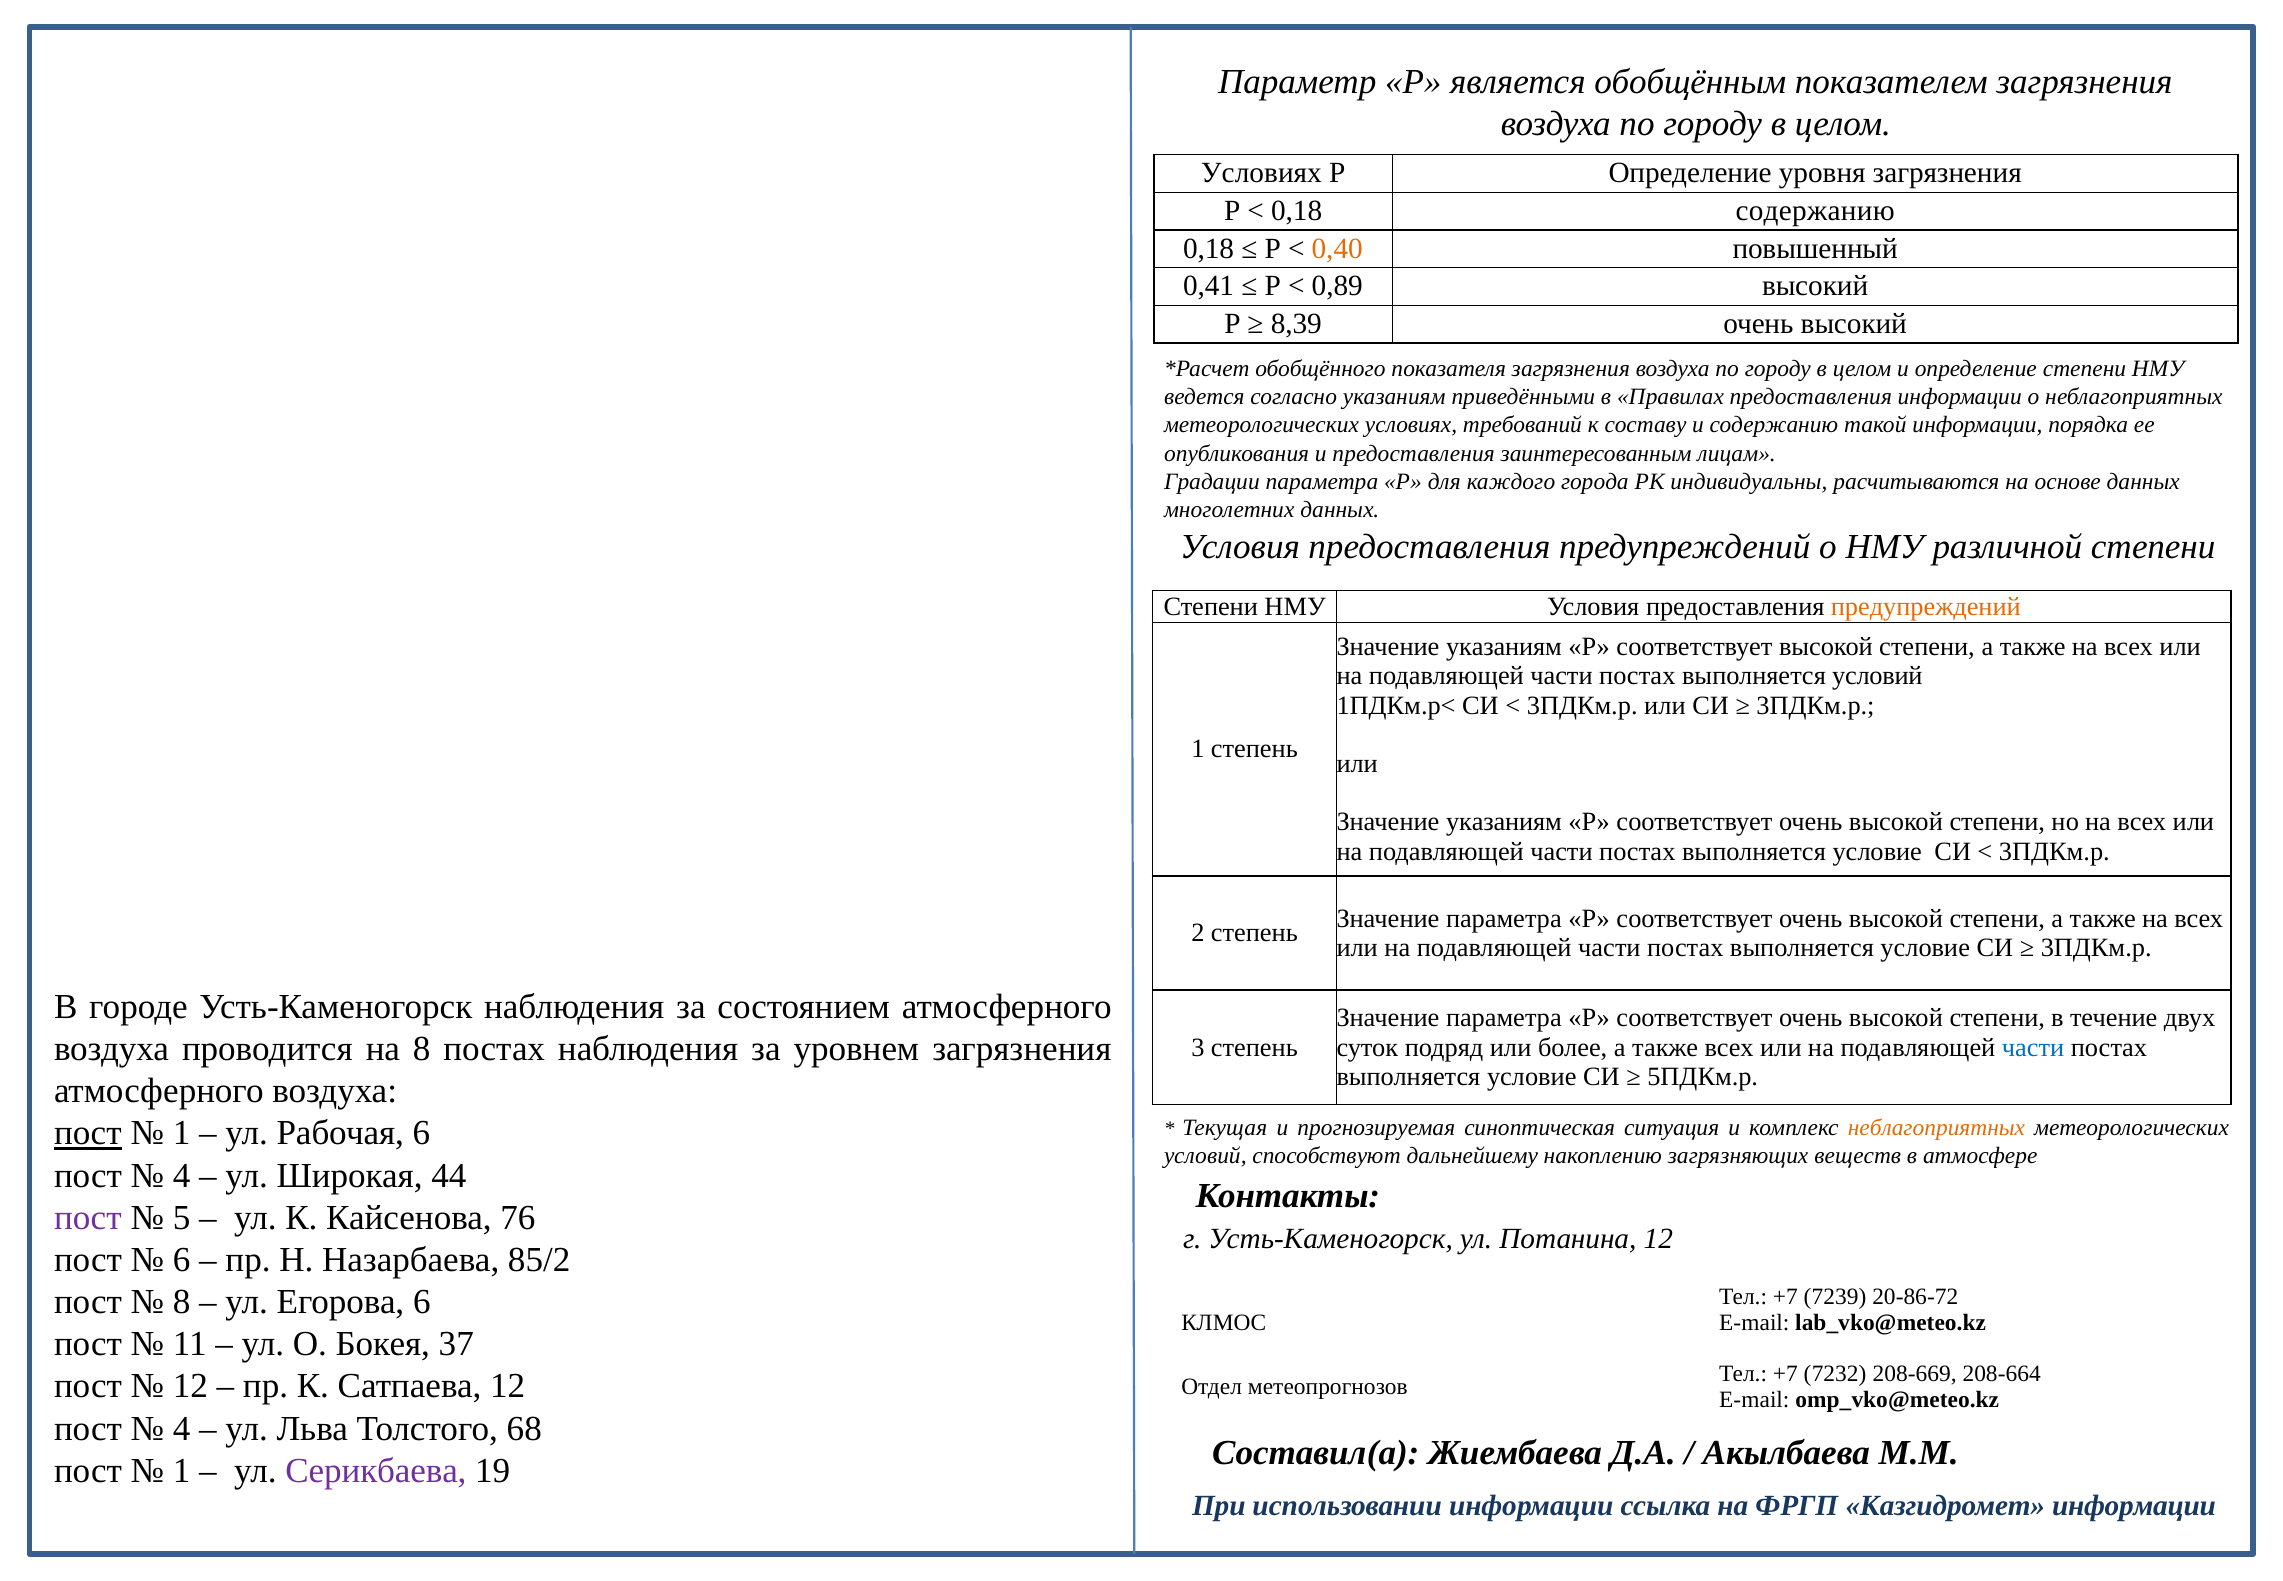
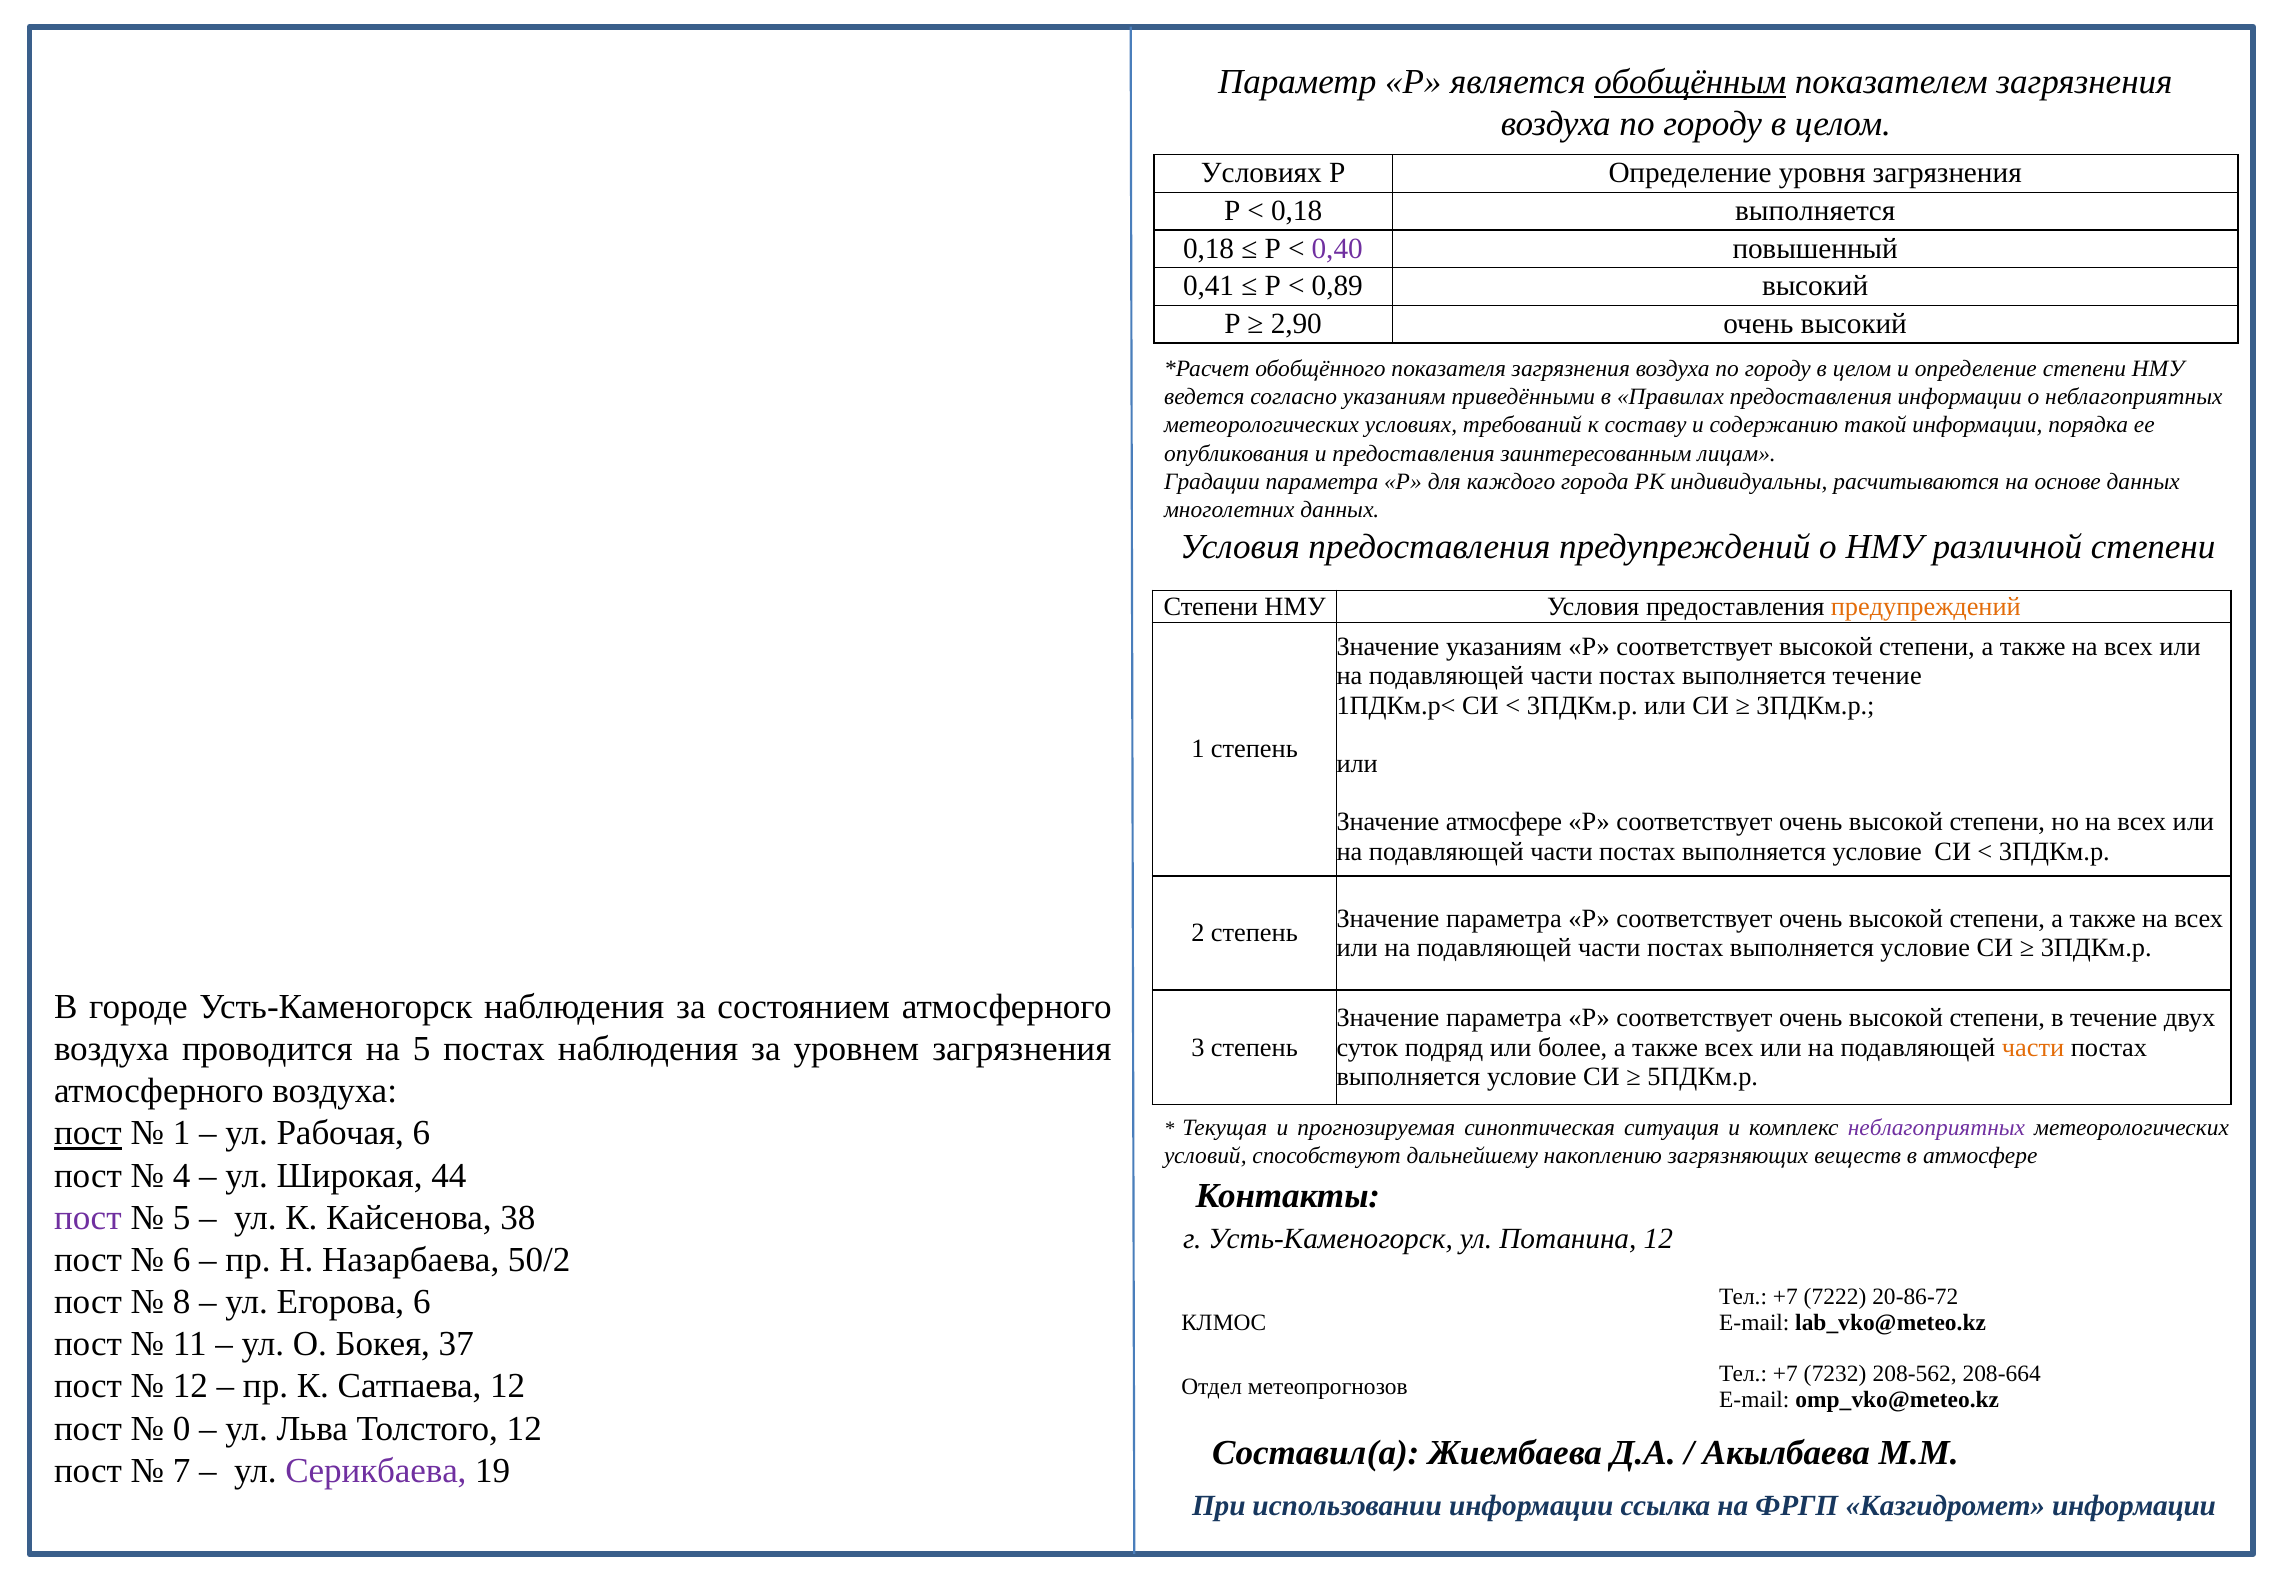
обобщённым underline: none -> present
0,18 содержанию: содержанию -> выполняется
0,40 colour: orange -> purple
8,39: 8,39 -> 2,90
выполняется условий: условий -> течение
указаниям at (1504, 822): указаниям -> атмосфере
на 8: 8 -> 5
части at (2033, 1047) colour: blue -> orange
неблагоприятных at (1936, 1128) colour: orange -> purple
76: 76 -> 38
85/2: 85/2 -> 50/2
7239: 7239 -> 7222
208-669: 208-669 -> 208-562
4 at (182, 1428): 4 -> 0
Толстого 68: 68 -> 12
1 at (182, 1470): 1 -> 7
